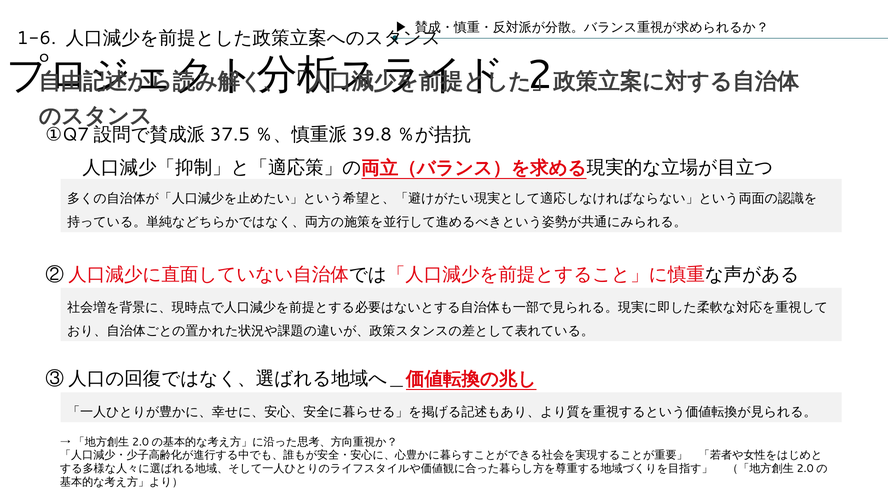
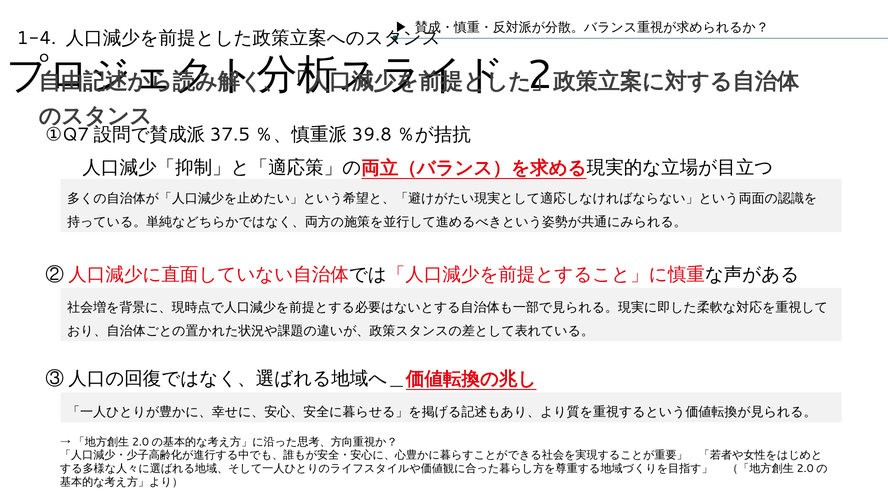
1-6: 1-6 -> 1-4
